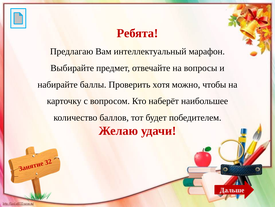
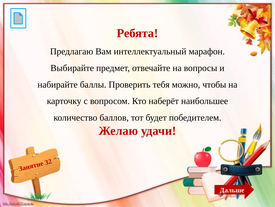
хотя: хотя -> тебя
